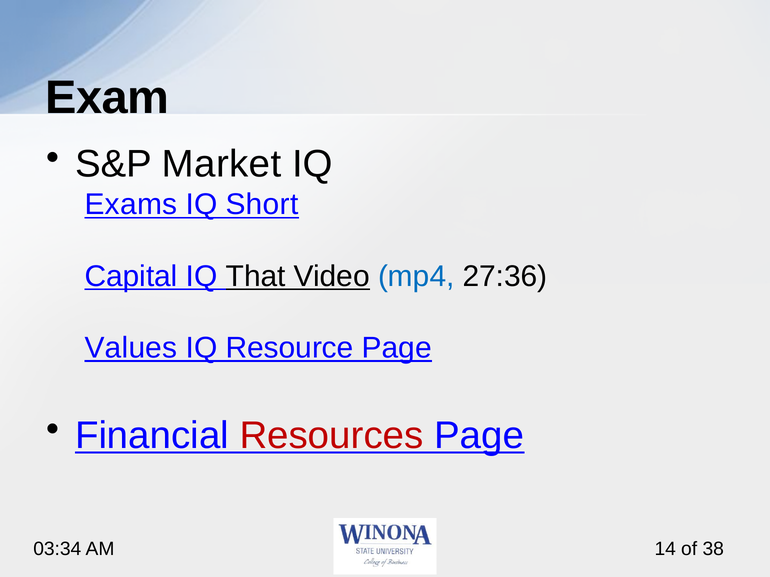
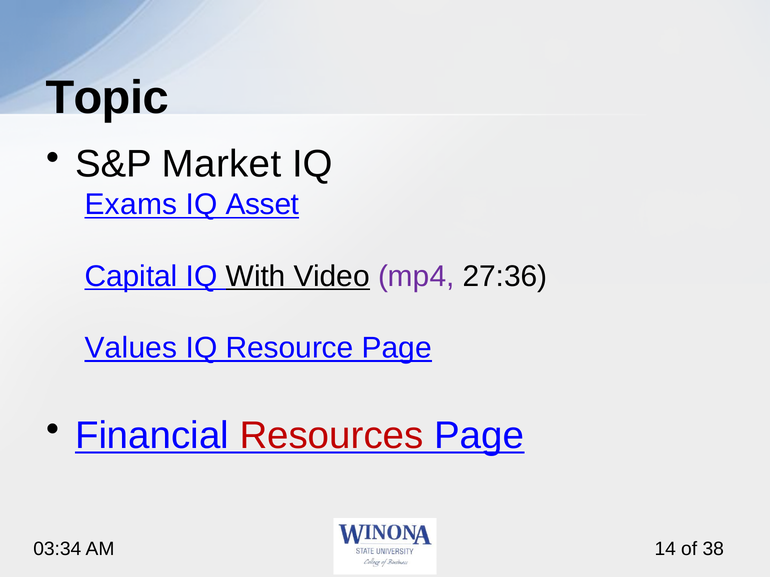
Exam: Exam -> Topic
Short: Short -> Asset
That: That -> With
mp4 colour: blue -> purple
